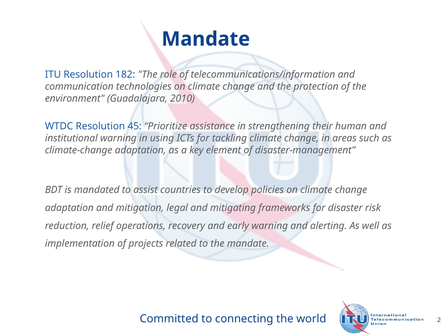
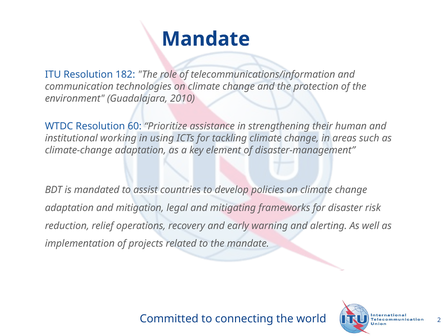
45: 45 -> 60
institutional warning: warning -> working
